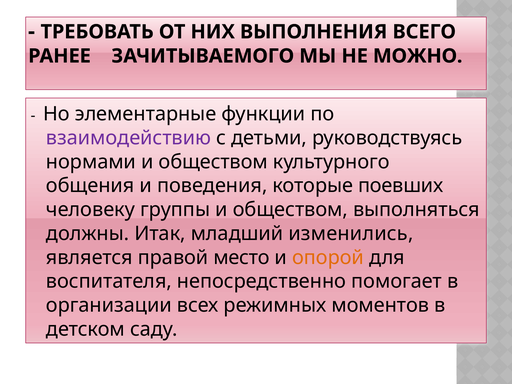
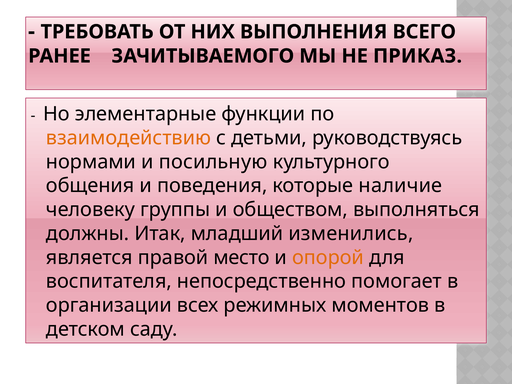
МОЖНО: МОЖНО -> ПРИКАЗ
взаимодействию colour: purple -> orange
нормами и обществом: обществом -> посильную
поевших: поевших -> наличие
